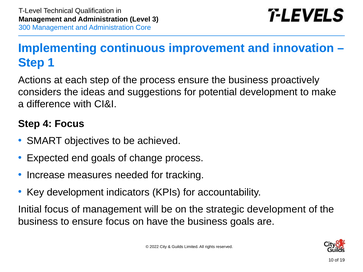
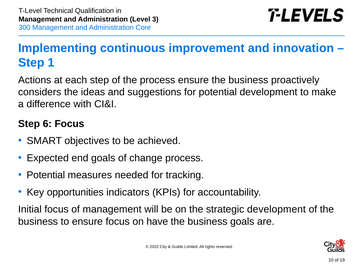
4: 4 -> 6
Increase at (46, 175): Increase -> Potential
Key development: development -> opportunities
